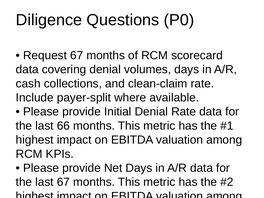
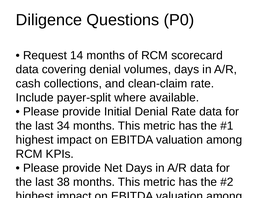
Request 67: 67 -> 14
66: 66 -> 34
last 67: 67 -> 38
